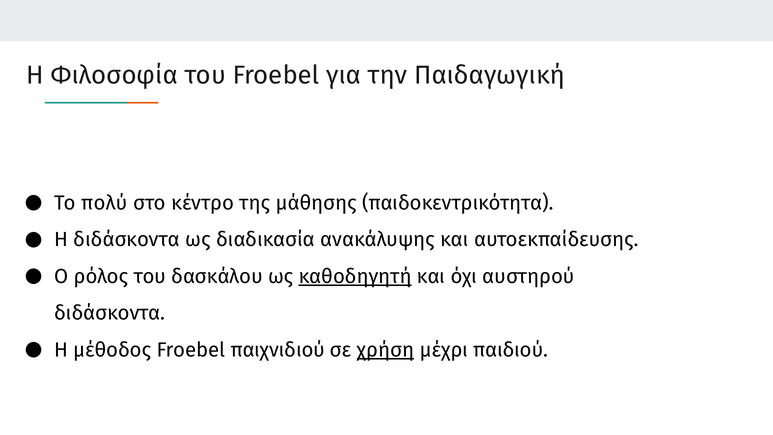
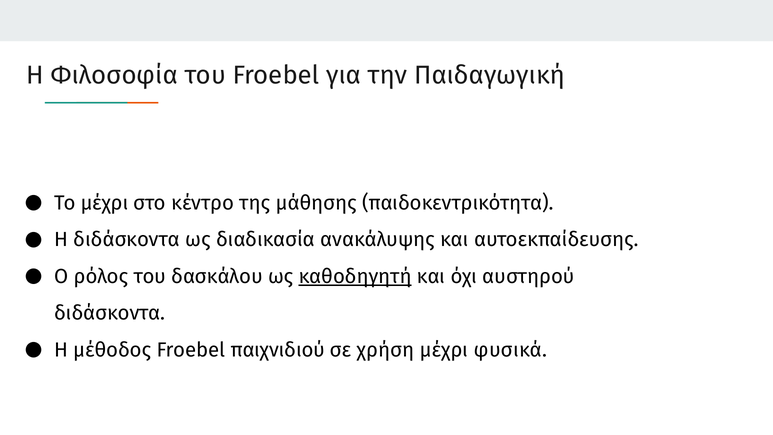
Το πολύ: πολύ -> μέχρι
χρήση underline: present -> none
παιδιού: παιδιού -> φυσικά
